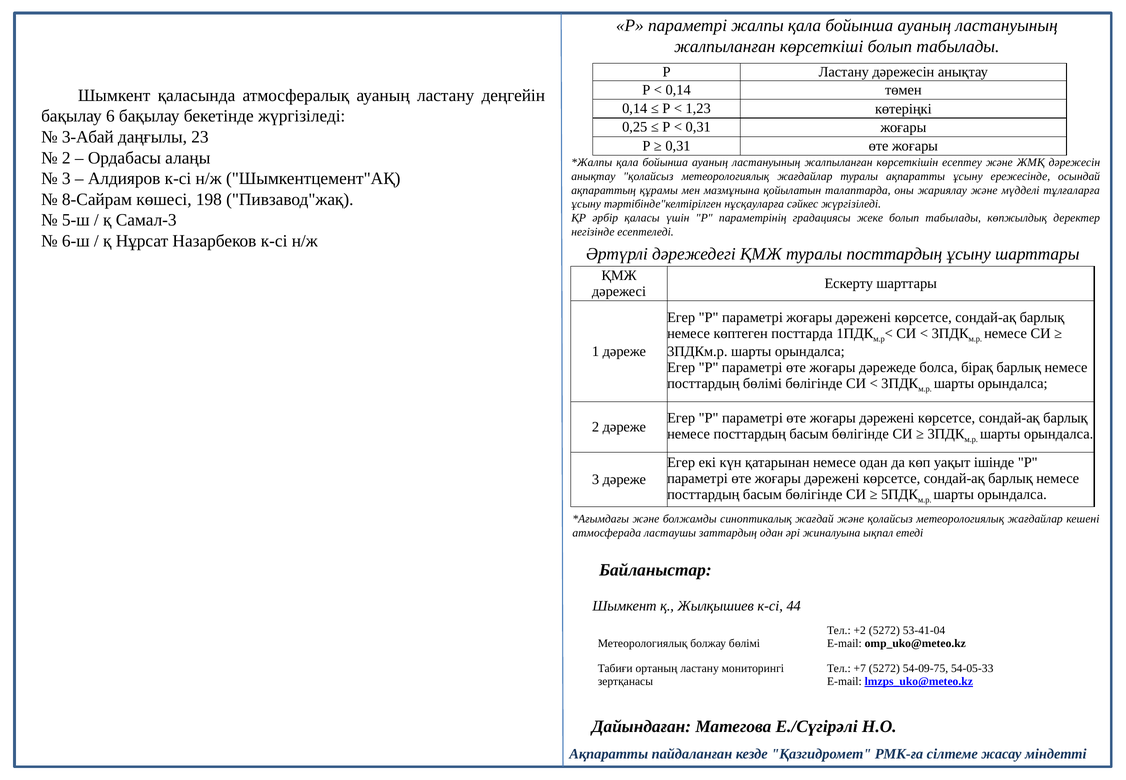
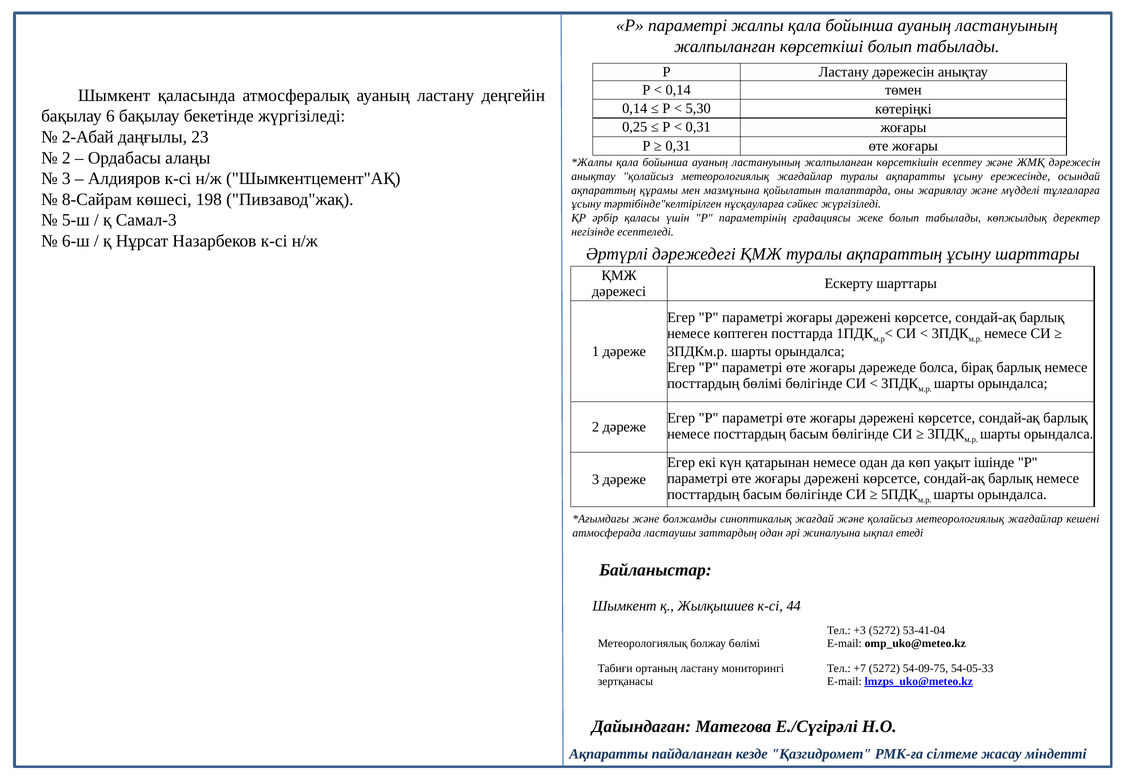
1,23: 1,23 -> 5,30
3-Абай: 3-Абай -> 2-Абай
туралы посттардың: посттардың -> ақпараттың
+2: +2 -> +3
